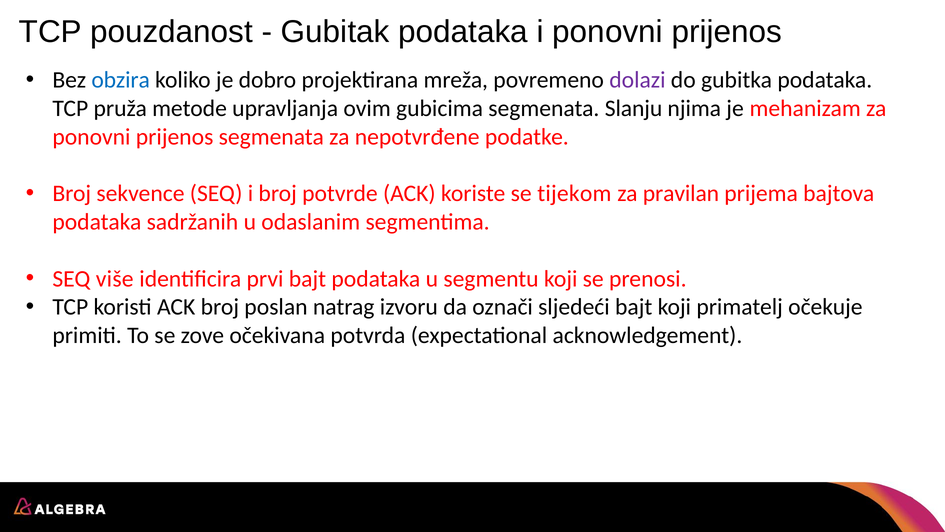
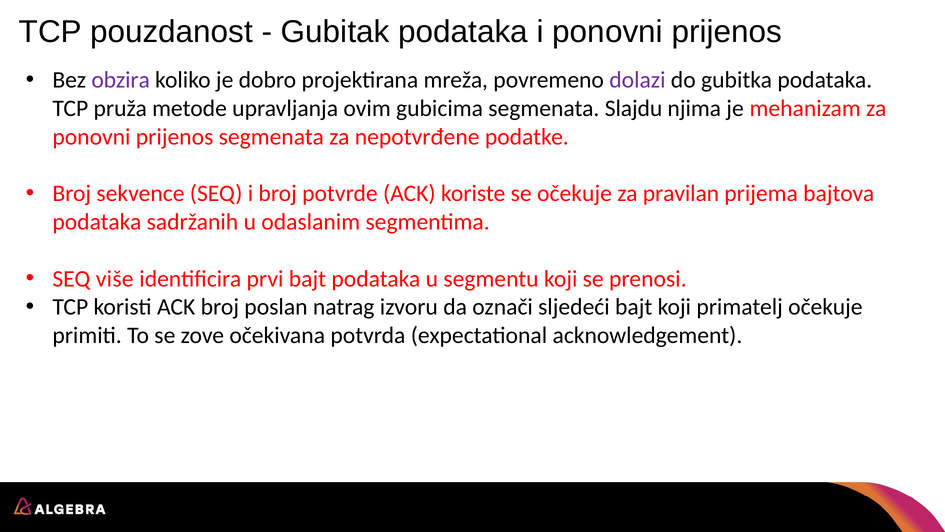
obzira colour: blue -> purple
Slanju: Slanju -> Slajdu
se tijekom: tijekom -> očekuje
